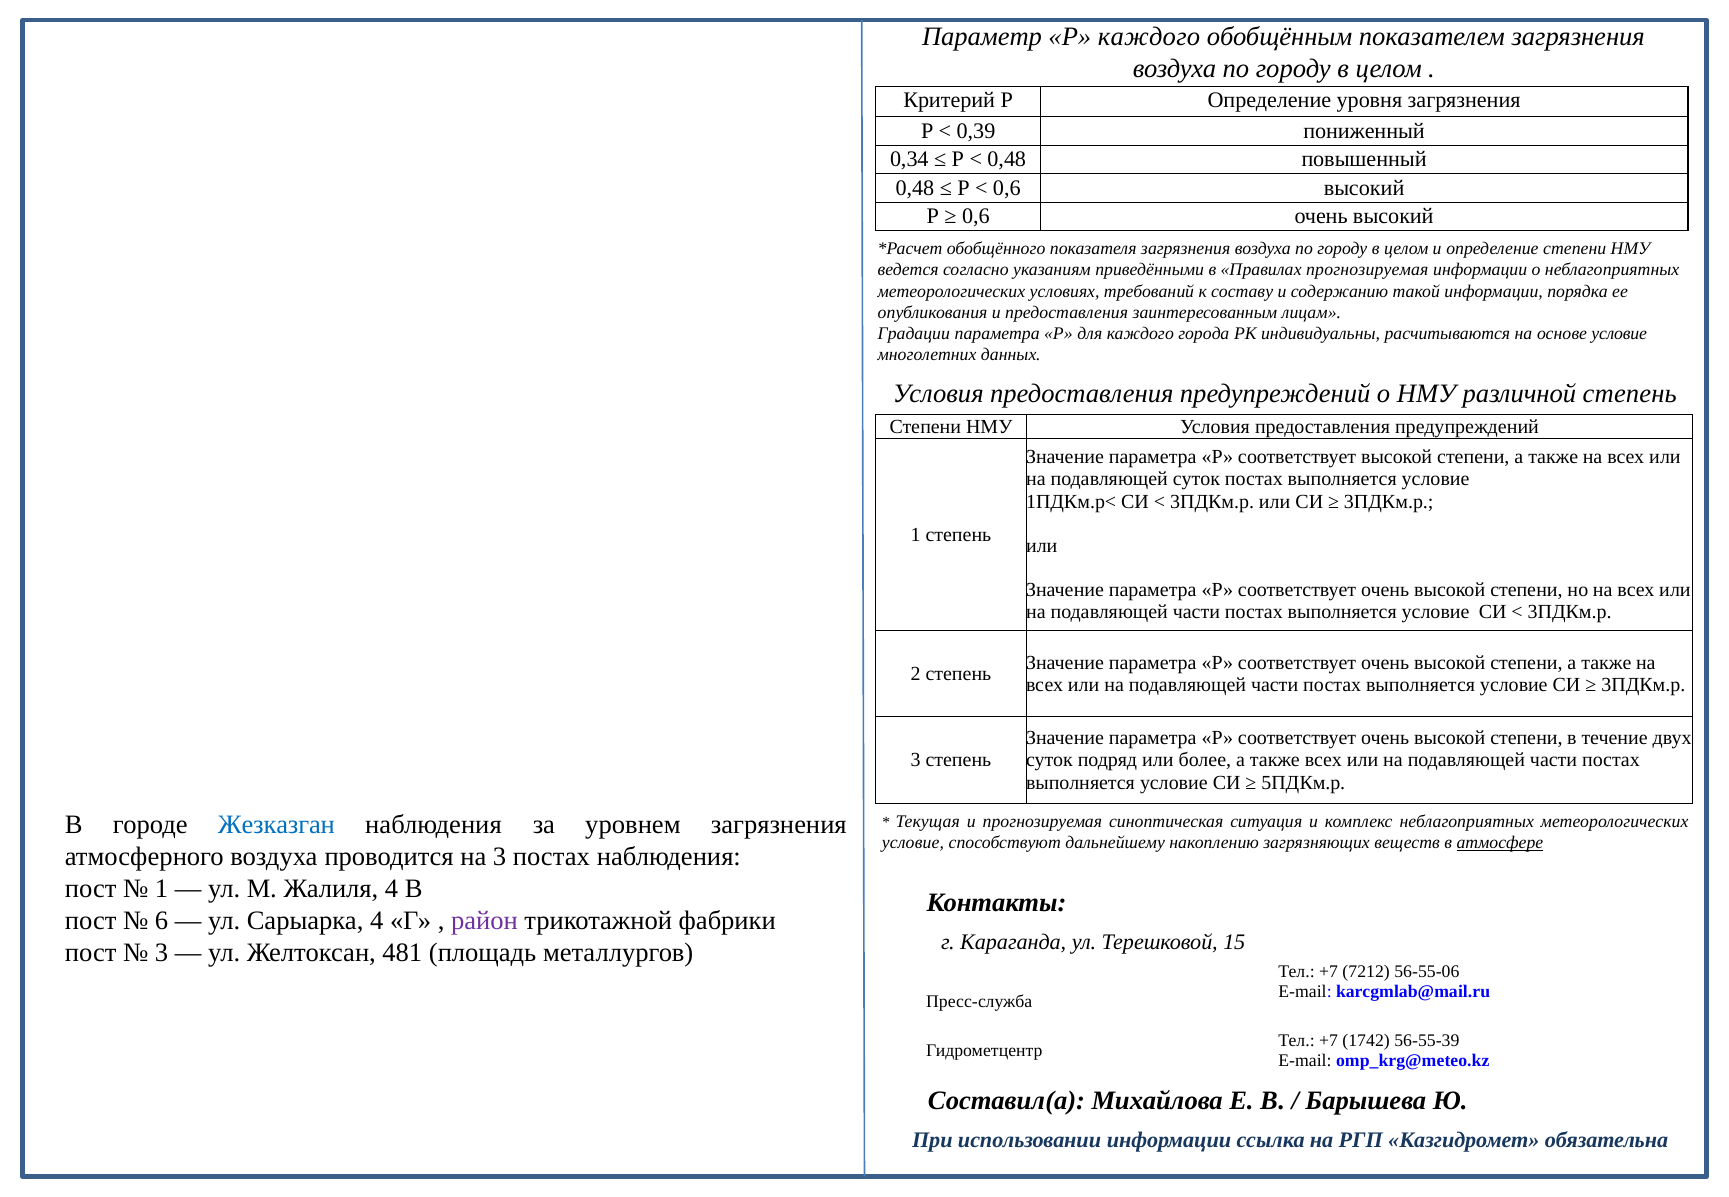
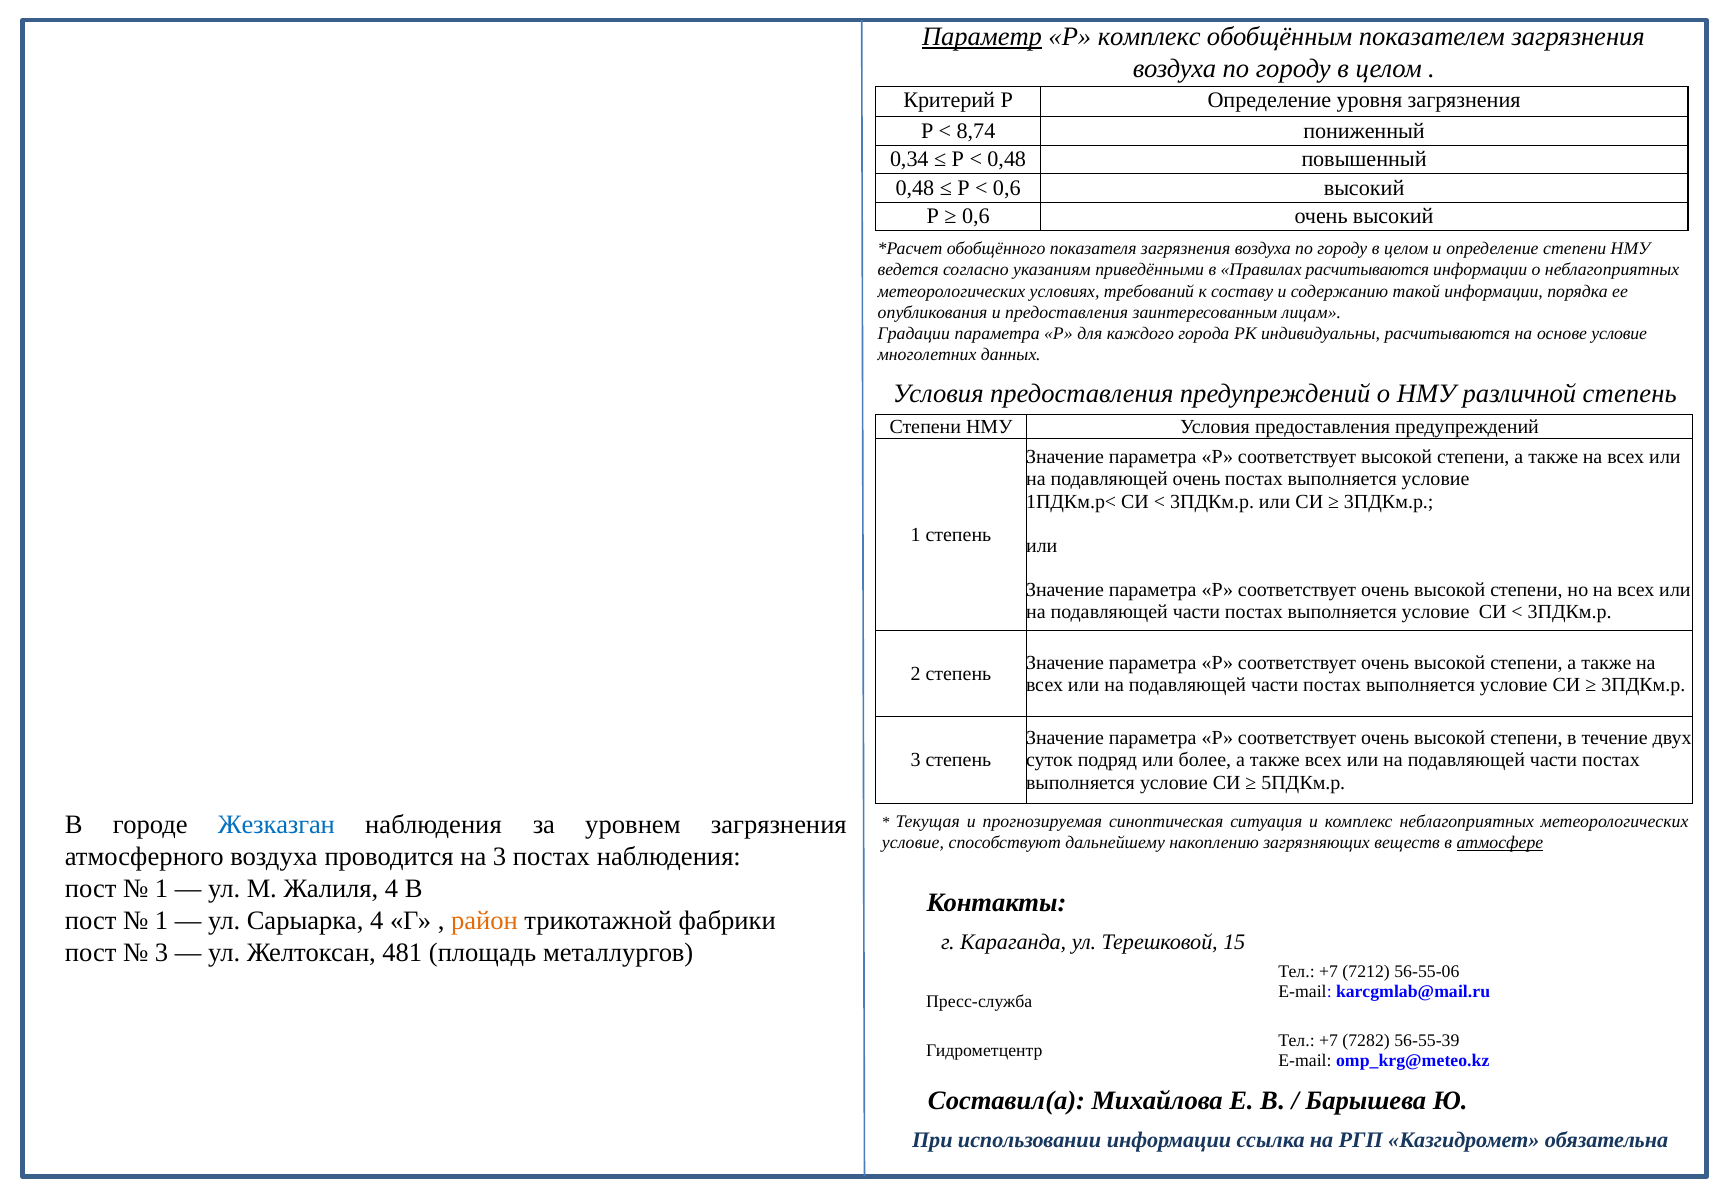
Параметр underline: none -> present
Р каждого: каждого -> комплекс
0,39: 0,39 -> 8,74
Правилах прогнозируемая: прогнозируемая -> расчитываются
подавляющей суток: суток -> очень
6 at (162, 921): 6 -> 1
район colour: purple -> orange
1742: 1742 -> 7282
